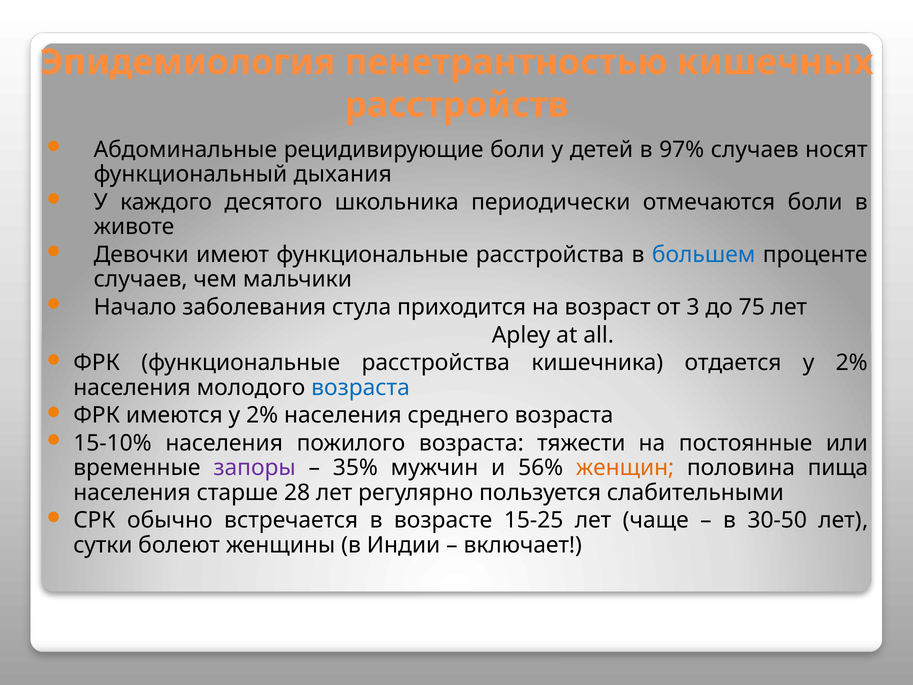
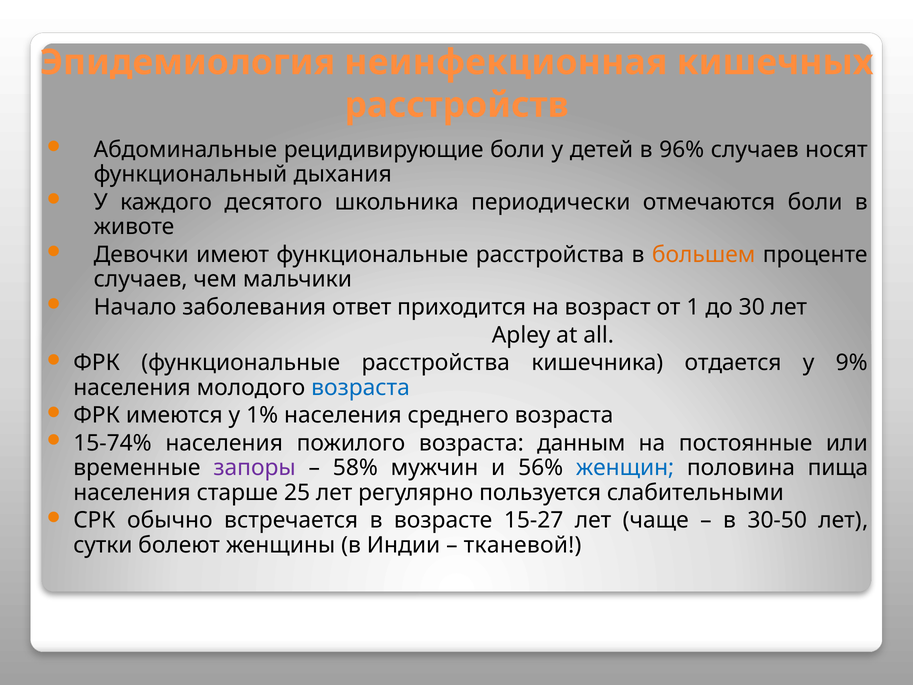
пенетрантностью: пенетрантностью -> неинфекционная
97%: 97% -> 96%
большем colour: blue -> orange
стула: стула -> ответ
3: 3 -> 1
75: 75 -> 30
2% at (852, 363): 2% -> 9%
имеются у 2%: 2% -> 1%
15-10%: 15-10% -> 15-74%
тяжести: тяжести -> данным
35%: 35% -> 58%
женщин colour: orange -> blue
28: 28 -> 25
15-25: 15-25 -> 15-27
включает: включает -> тканевой
